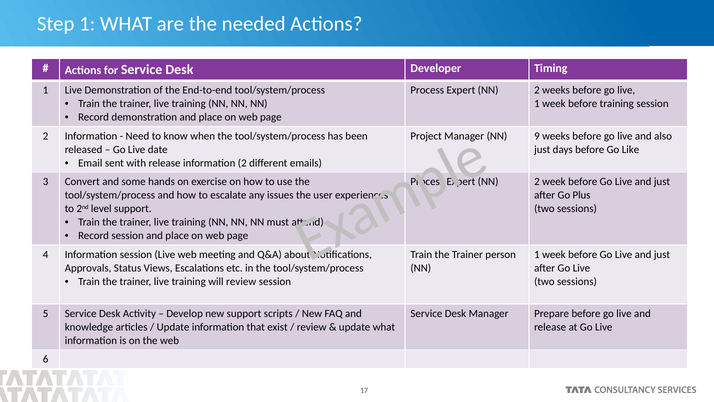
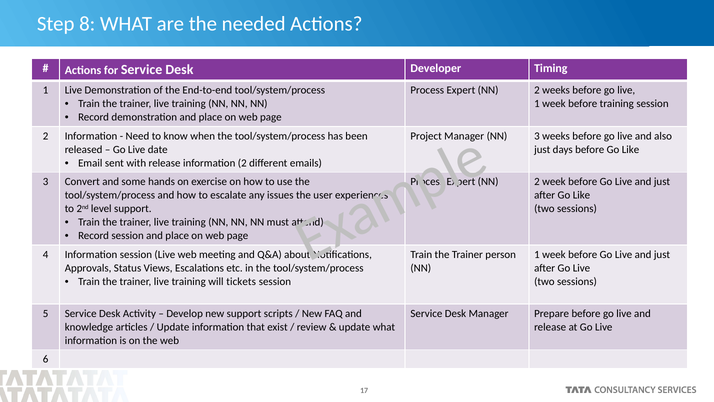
Step 1: 1 -> 8
9 at (537, 136): 9 -> 3
after Go Plus: Plus -> Like
will review: review -> tickets
